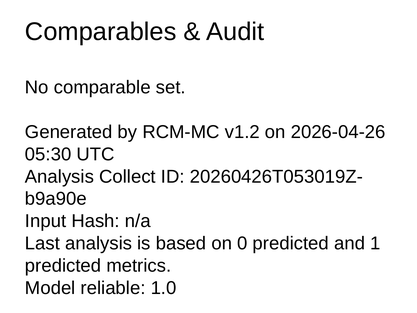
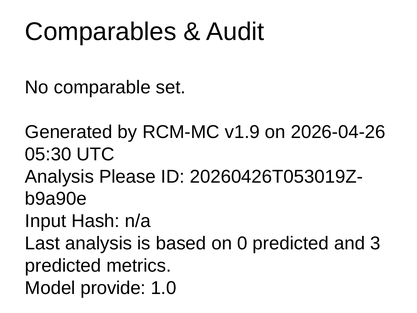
v1.2: v1.2 -> v1.9
Collect: Collect -> Please
1: 1 -> 3
reliable: reliable -> provide
